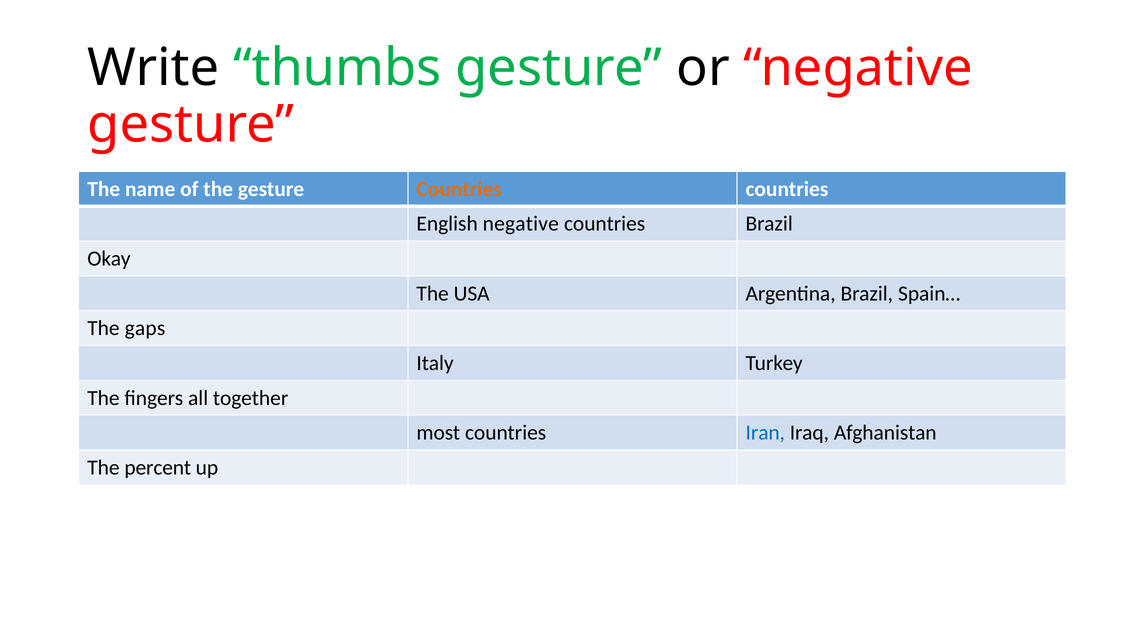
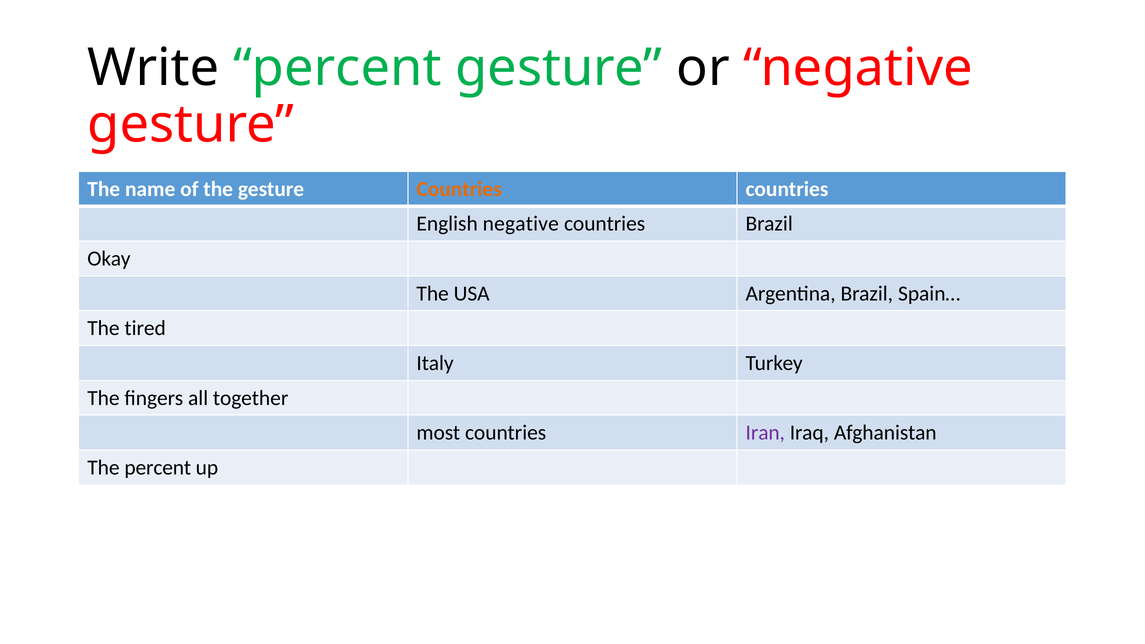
Write thumbs: thumbs -> percent
gaps: gaps -> tired
Iran colour: blue -> purple
